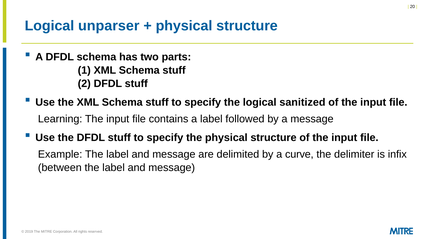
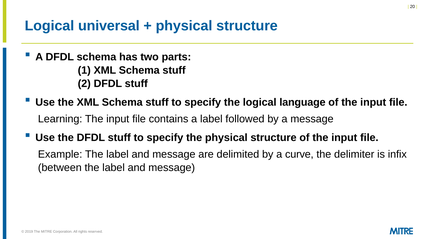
unparser: unparser -> universal
sanitized: sanitized -> language
